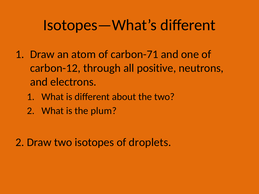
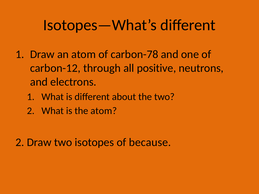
carbon-71: carbon-71 -> carbon-78
the plum: plum -> atom
droplets: droplets -> because
